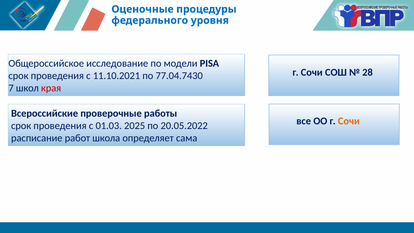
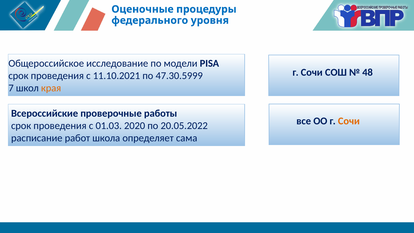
28: 28 -> 48
77.04.7430: 77.04.7430 -> 47.30.5999
края colour: red -> orange
2025: 2025 -> 2020
